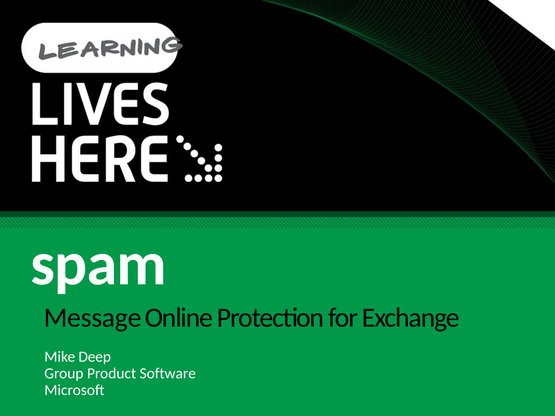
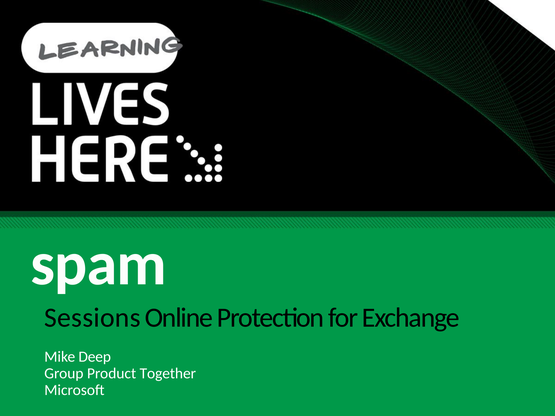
Message: Message -> Sessions
Software: Software -> Together
